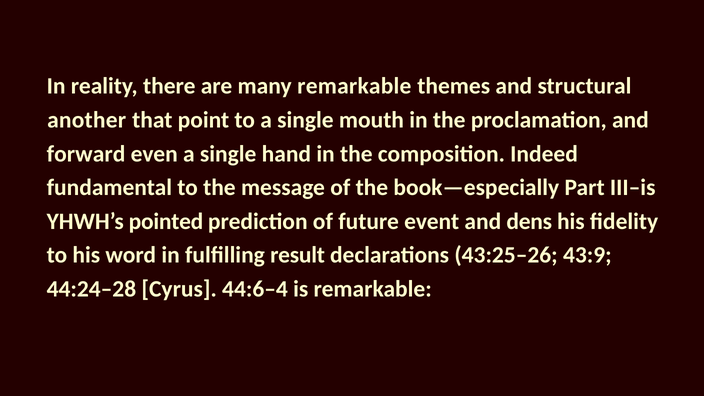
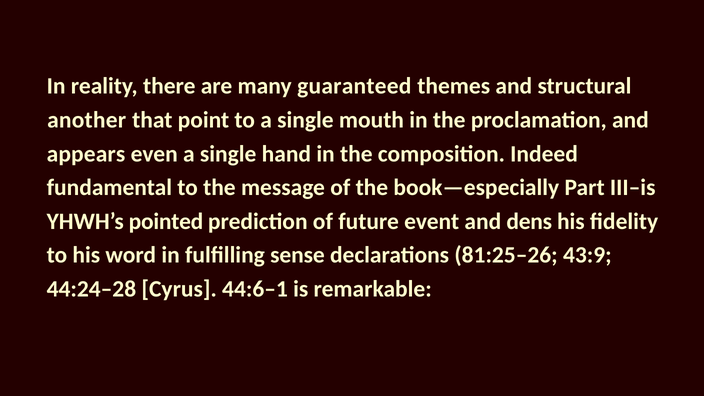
many remarkable: remarkable -> guaranteed
forward: forward -> appears
result: result -> sense
43:25–26: 43:25–26 -> 81:25–26
44:6–4: 44:6–4 -> 44:6–1
